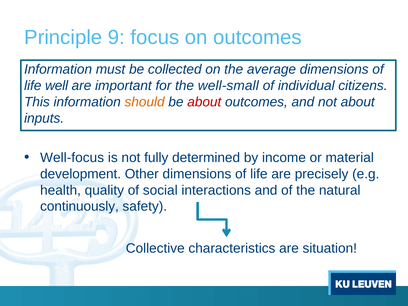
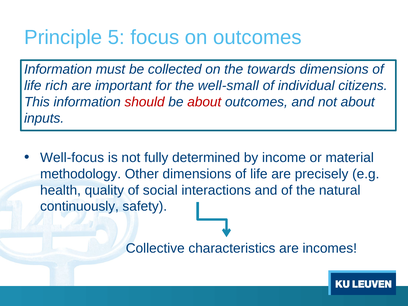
9: 9 -> 5
average: average -> towards
well: well -> rich
should colour: orange -> red
development: development -> methodology
situation: situation -> incomes
